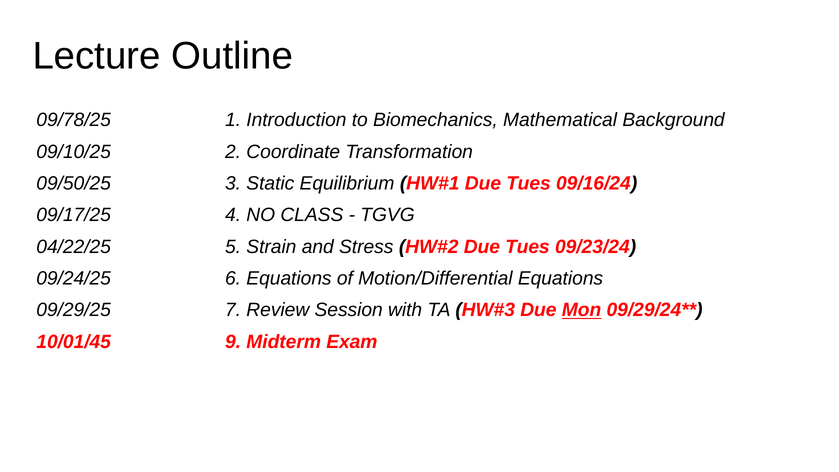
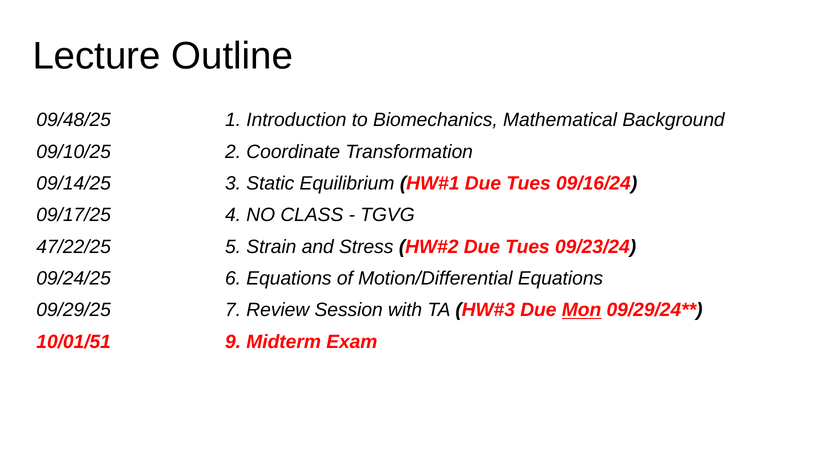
09/78/25: 09/78/25 -> 09/48/25
09/50/25: 09/50/25 -> 09/14/25
04/22/25: 04/22/25 -> 47/22/25
10/01/45: 10/01/45 -> 10/01/51
